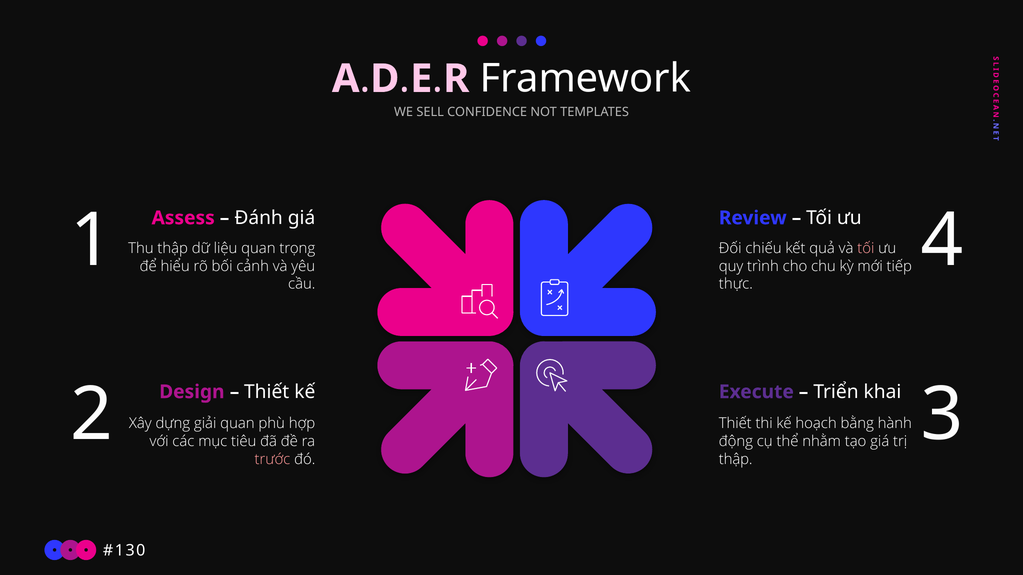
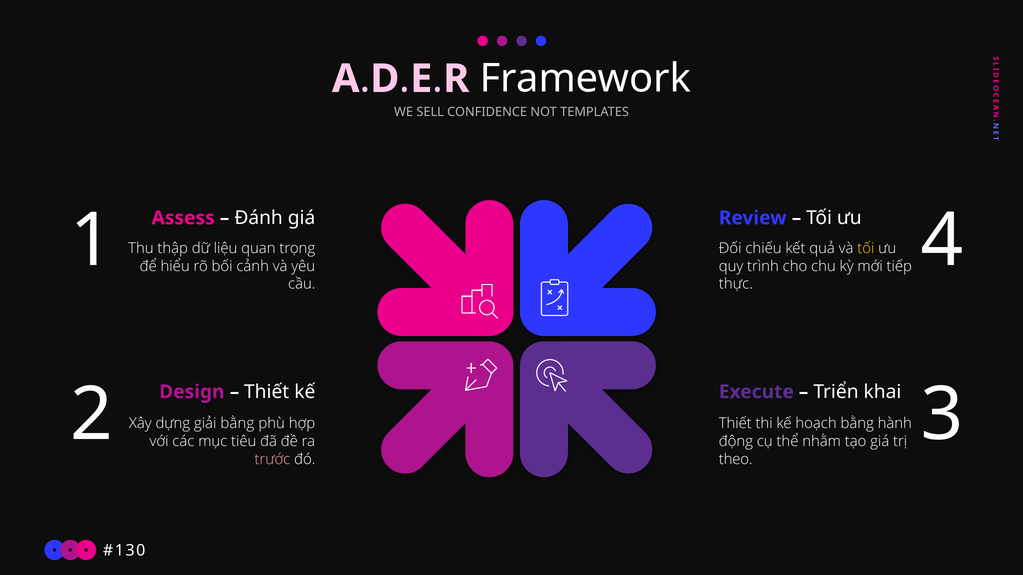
tối at (866, 248) colour: pink -> yellow
giải quan: quan -> bằng
thập at (736, 460): thập -> theo
